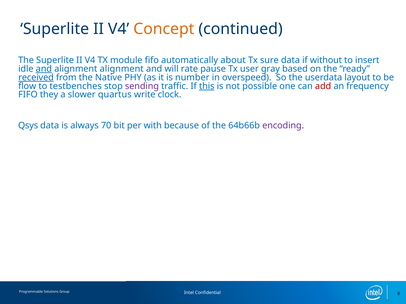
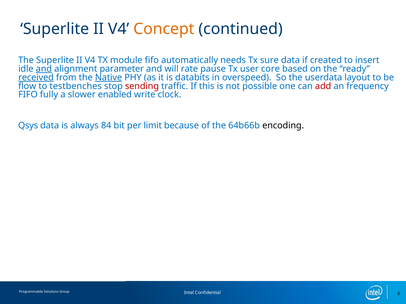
about: about -> needs
without: without -> created
alignment alignment: alignment -> parameter
gray: gray -> core
Native underline: none -> present
number: number -> databits
sending colour: purple -> red
this underline: present -> none
they: they -> fully
quartus: quartus -> enabled
70: 70 -> 84
with: with -> limit
encoding colour: purple -> black
